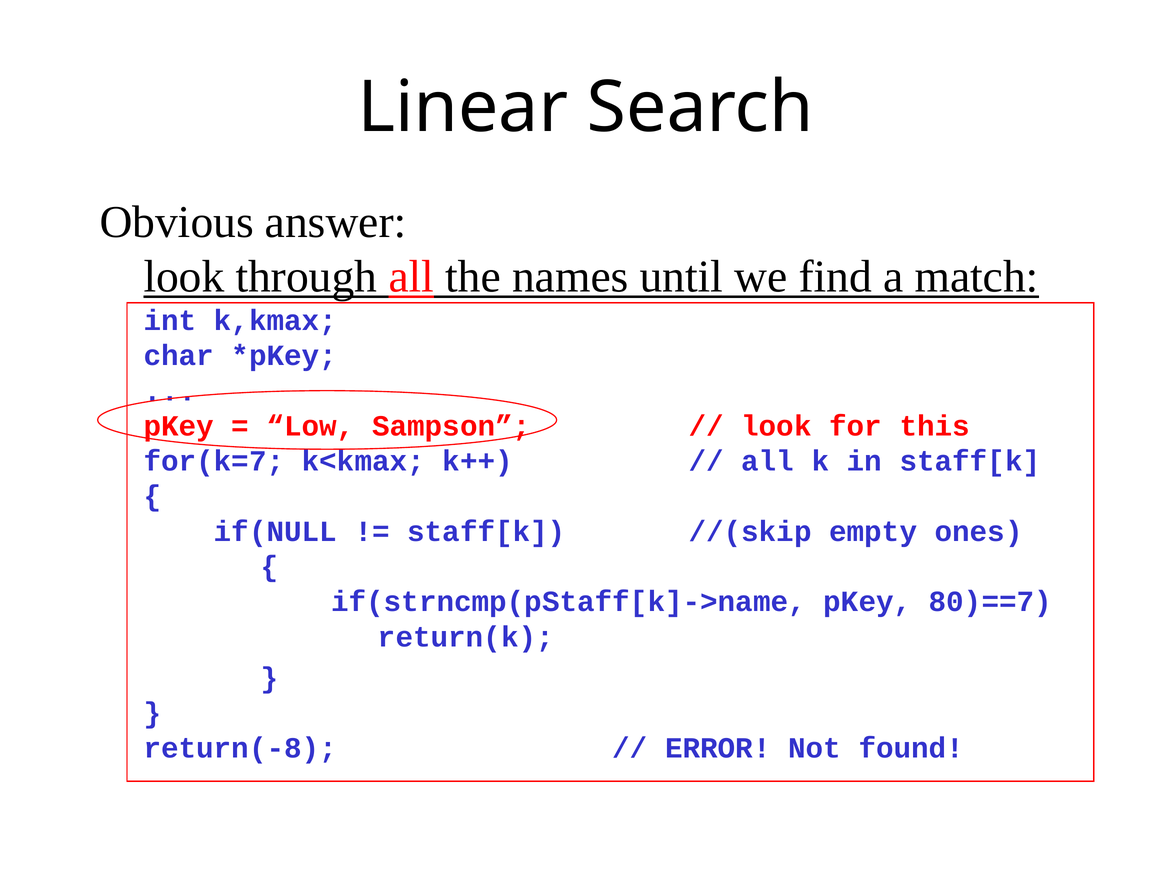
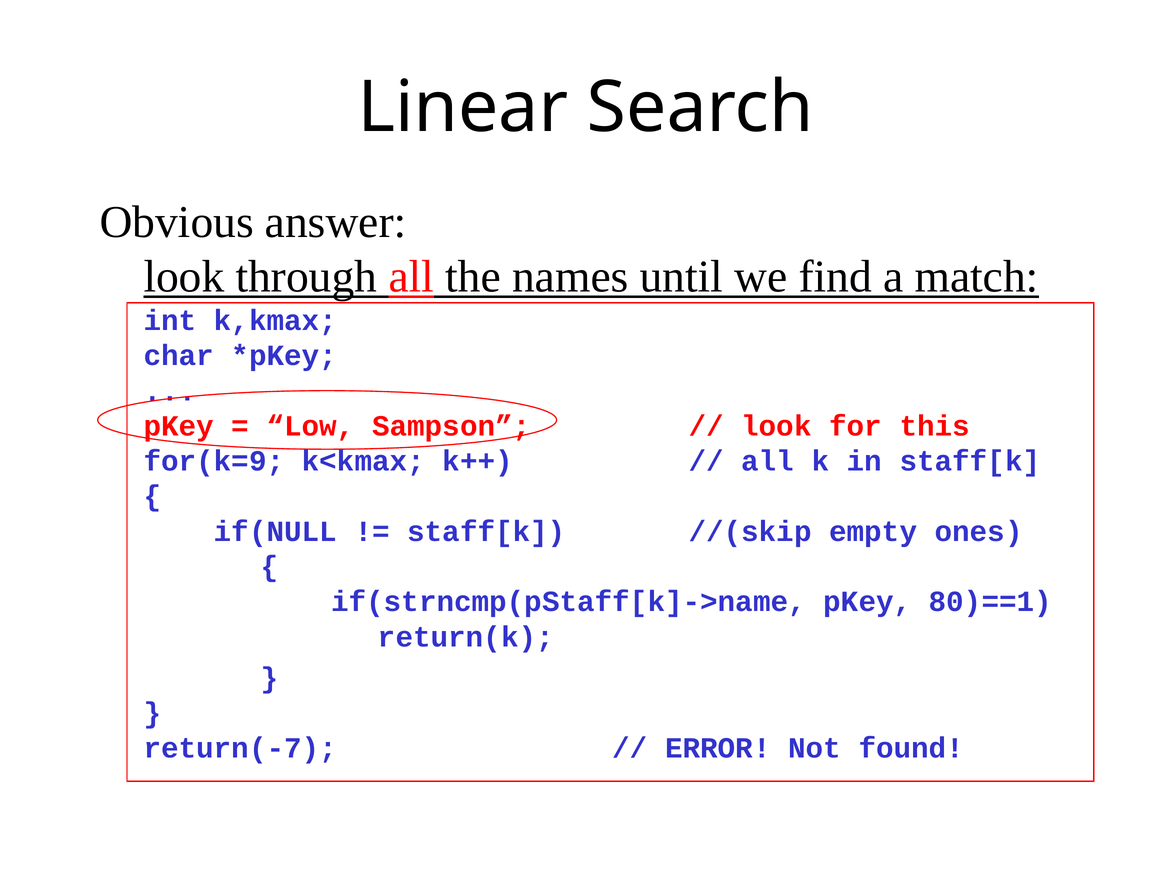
for(k=7: for(k=7 -> for(k=9
80)==7: 80)==7 -> 80)==1
return(-8: return(-8 -> return(-7
